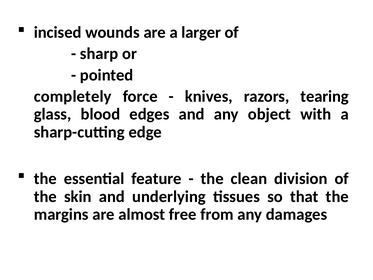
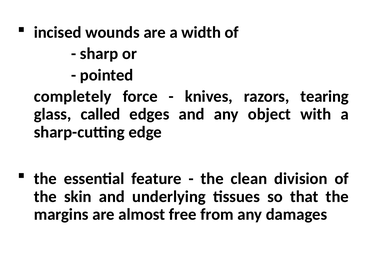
larger: larger -> width
blood: blood -> called
